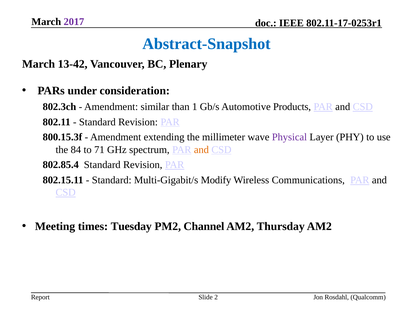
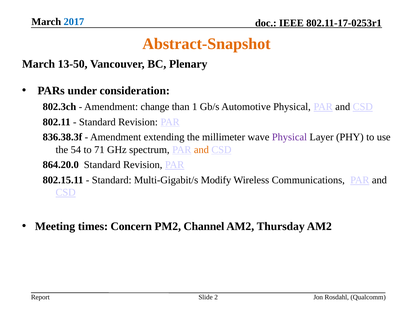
2017 colour: purple -> blue
Abstract-Snapshot colour: blue -> orange
13-42: 13-42 -> 13-50
similar: similar -> change
Automotive Products: Products -> Physical
800.15.3f: 800.15.3f -> 836.38.3f
84: 84 -> 54
802.85.4: 802.85.4 -> 864.20.0
Tuesday: Tuesday -> Concern
